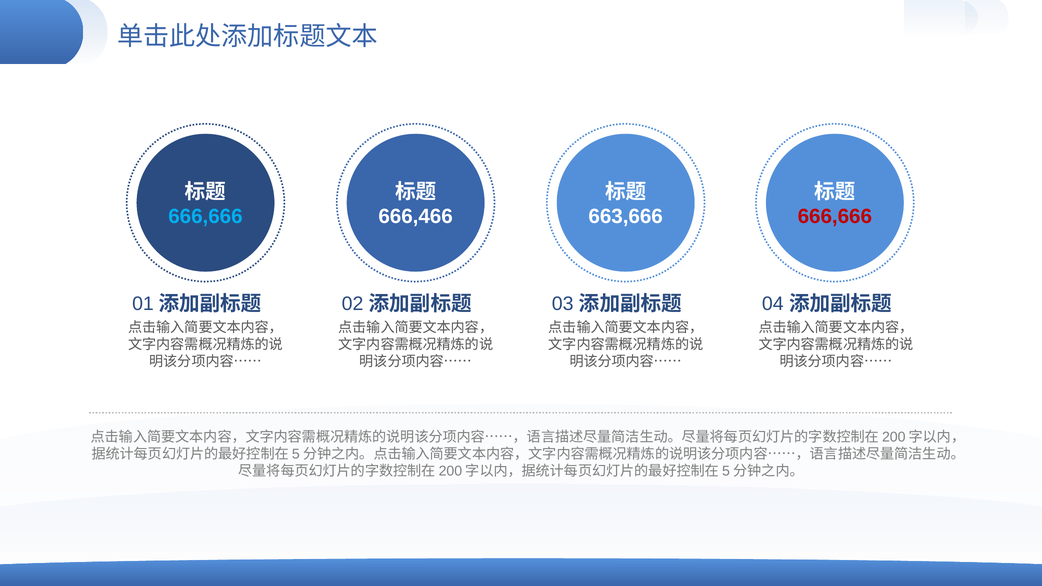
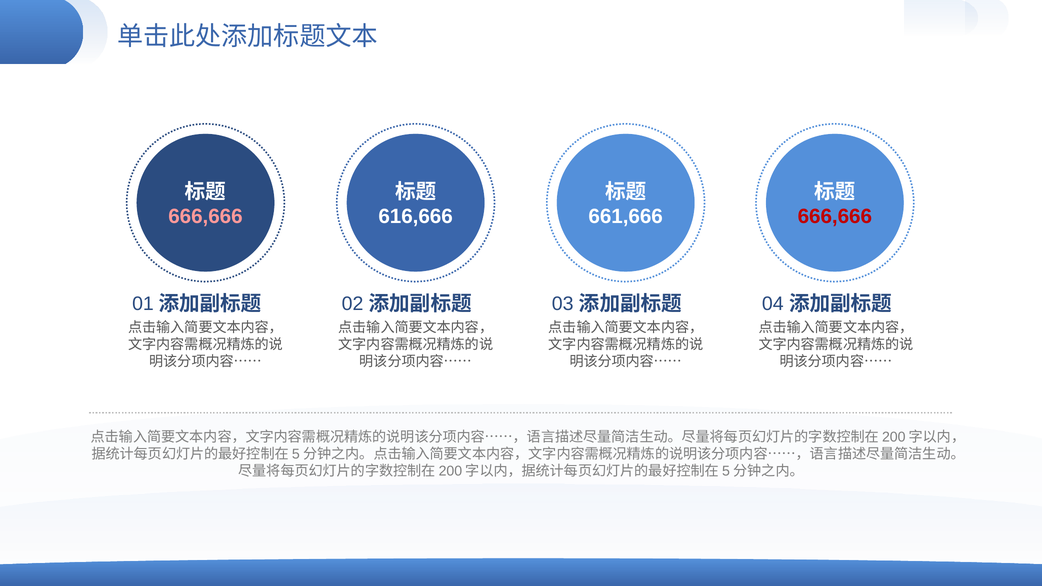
666,666 at (205, 217) colour: light blue -> pink
666,466: 666,466 -> 616,666
663,666: 663,666 -> 661,666
